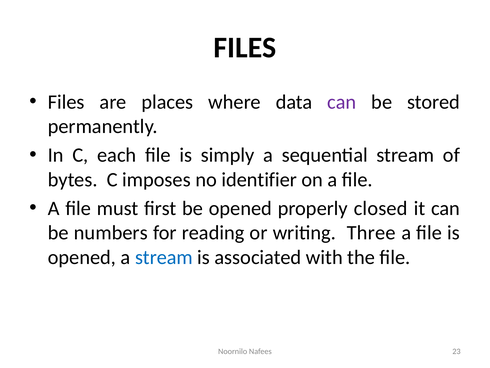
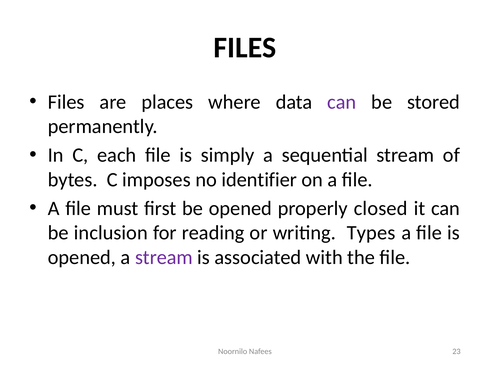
numbers: numbers -> inclusion
Three: Three -> Types
stream at (164, 257) colour: blue -> purple
